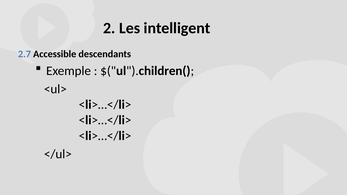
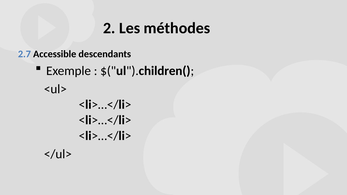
intelligent: intelligent -> méthodes
